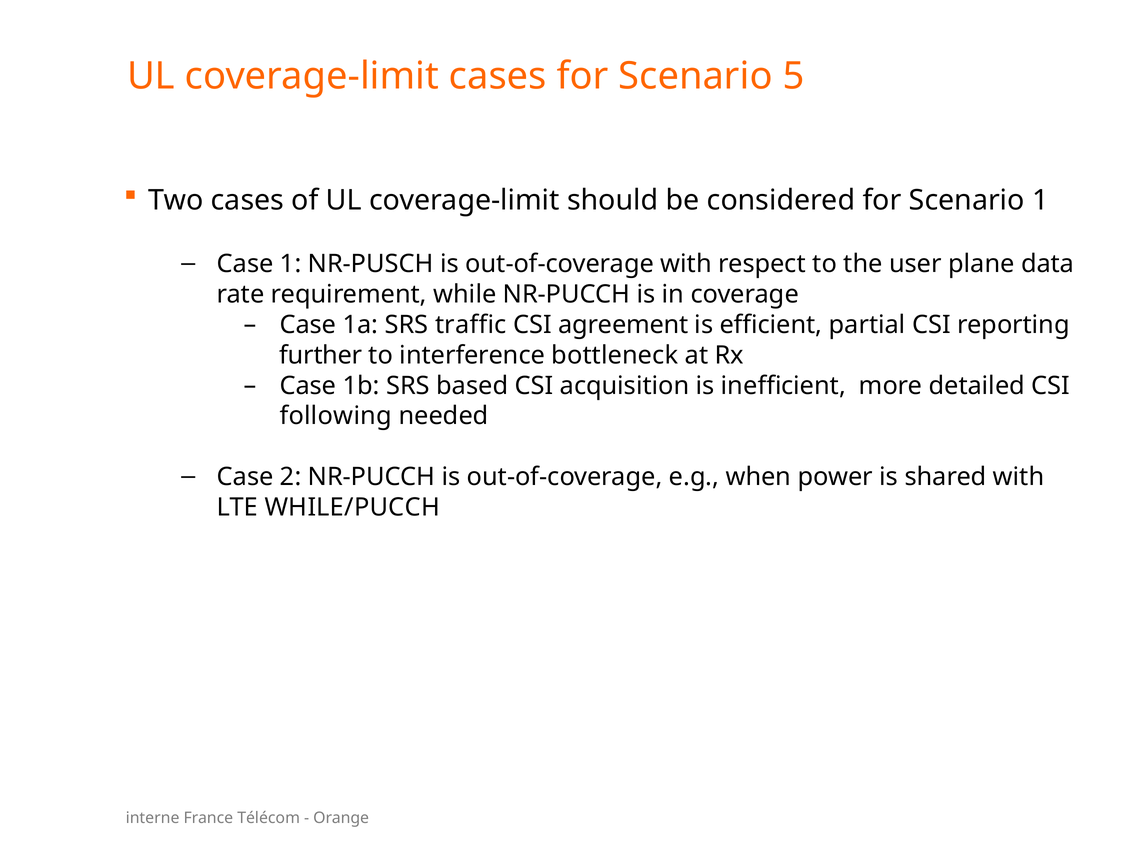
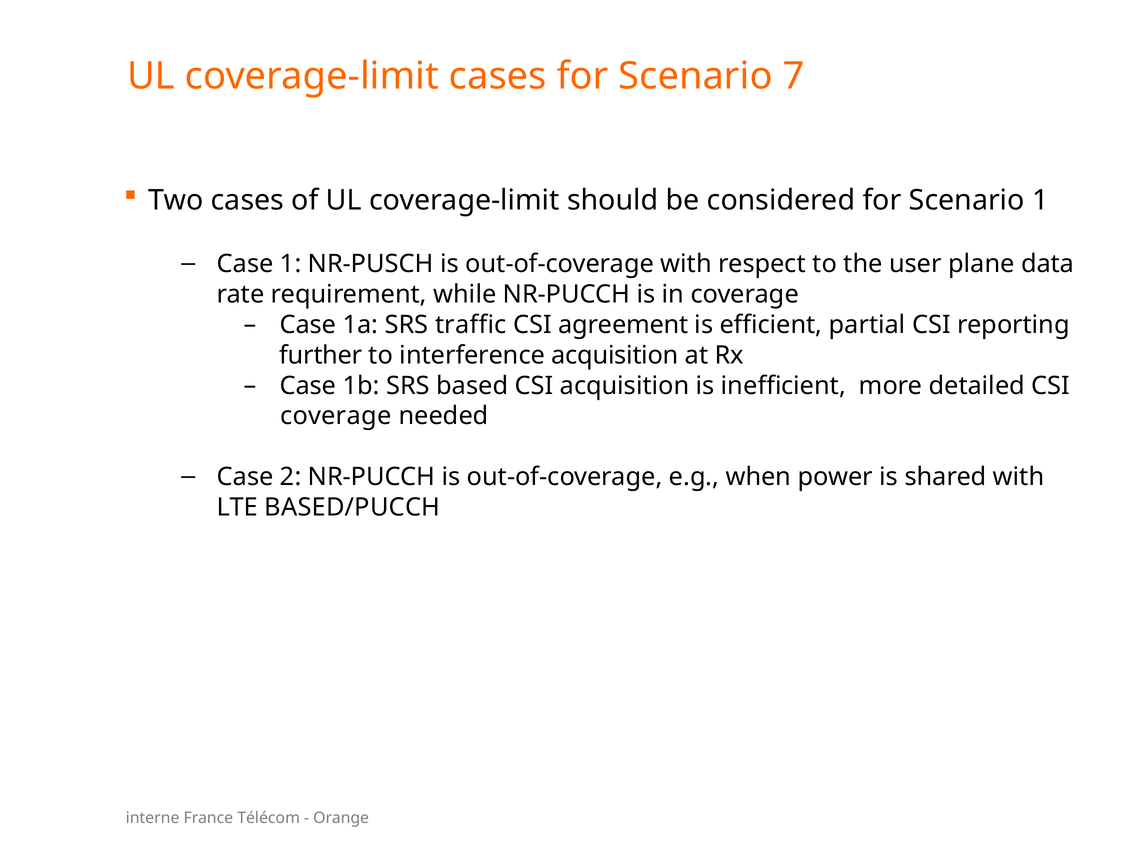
5: 5 -> 7
interference bottleneck: bottleneck -> acquisition
following at (336, 416): following -> coverage
WHILE/PUCCH: WHILE/PUCCH -> BASED/PUCCH
